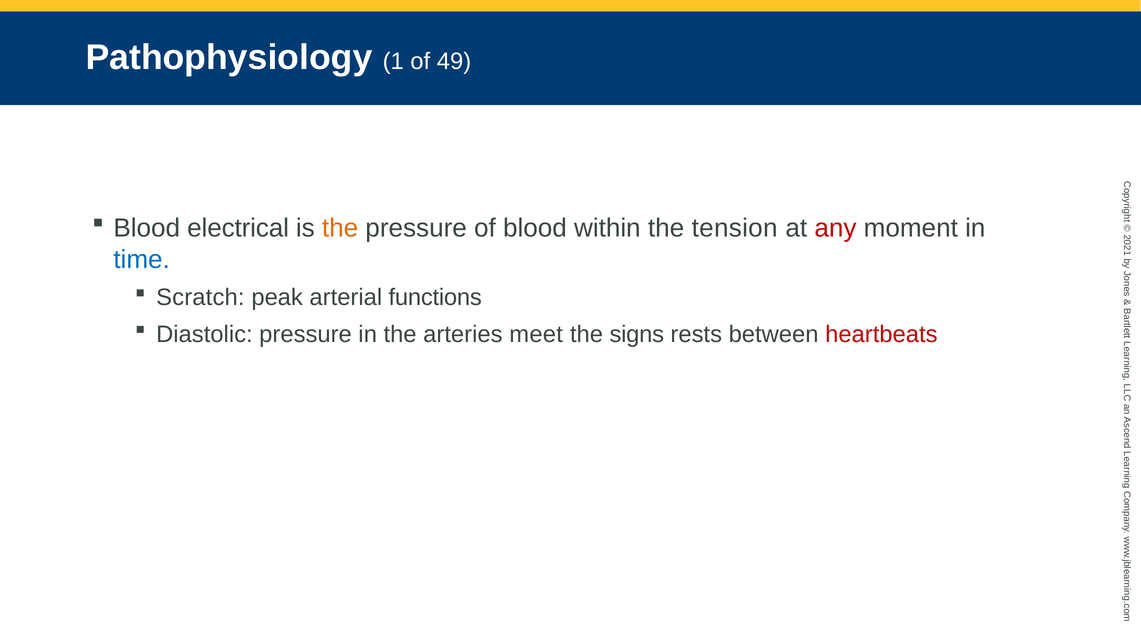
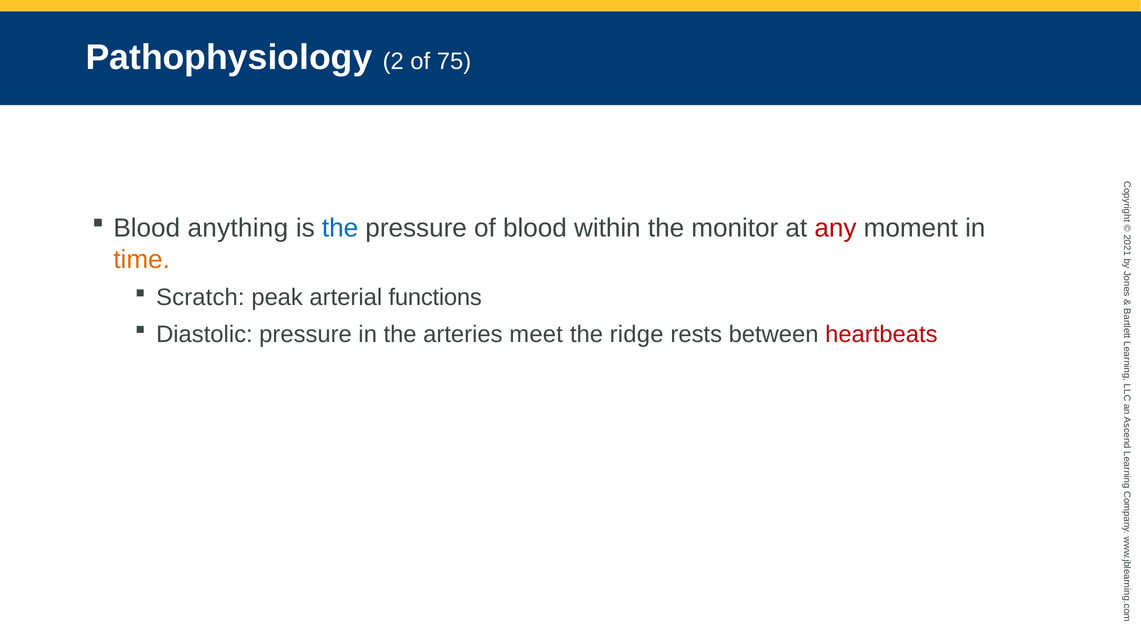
Pathophysiology 1: 1 -> 2
49: 49 -> 75
electrical: electrical -> anything
the at (340, 228) colour: orange -> blue
tension: tension -> monitor
time colour: blue -> orange
signs: signs -> ridge
